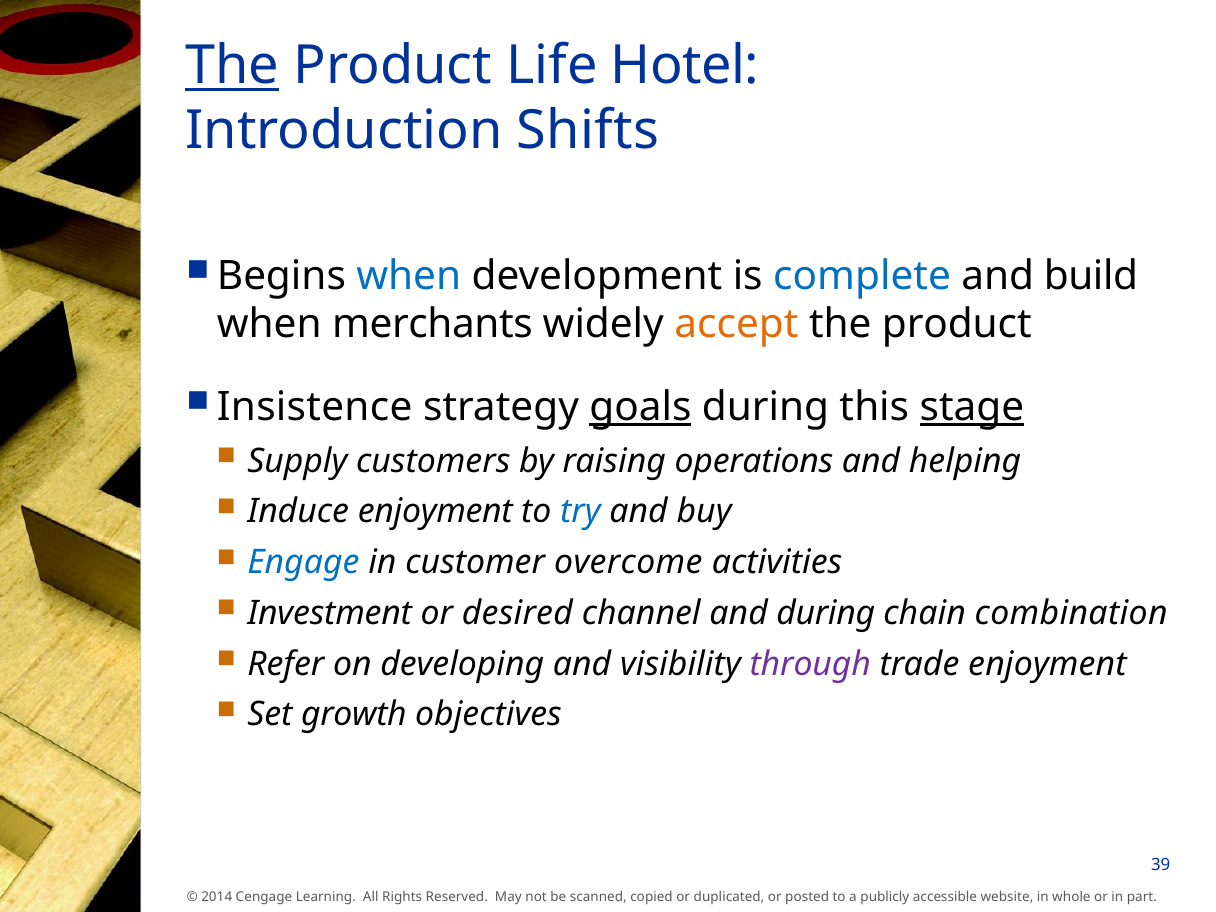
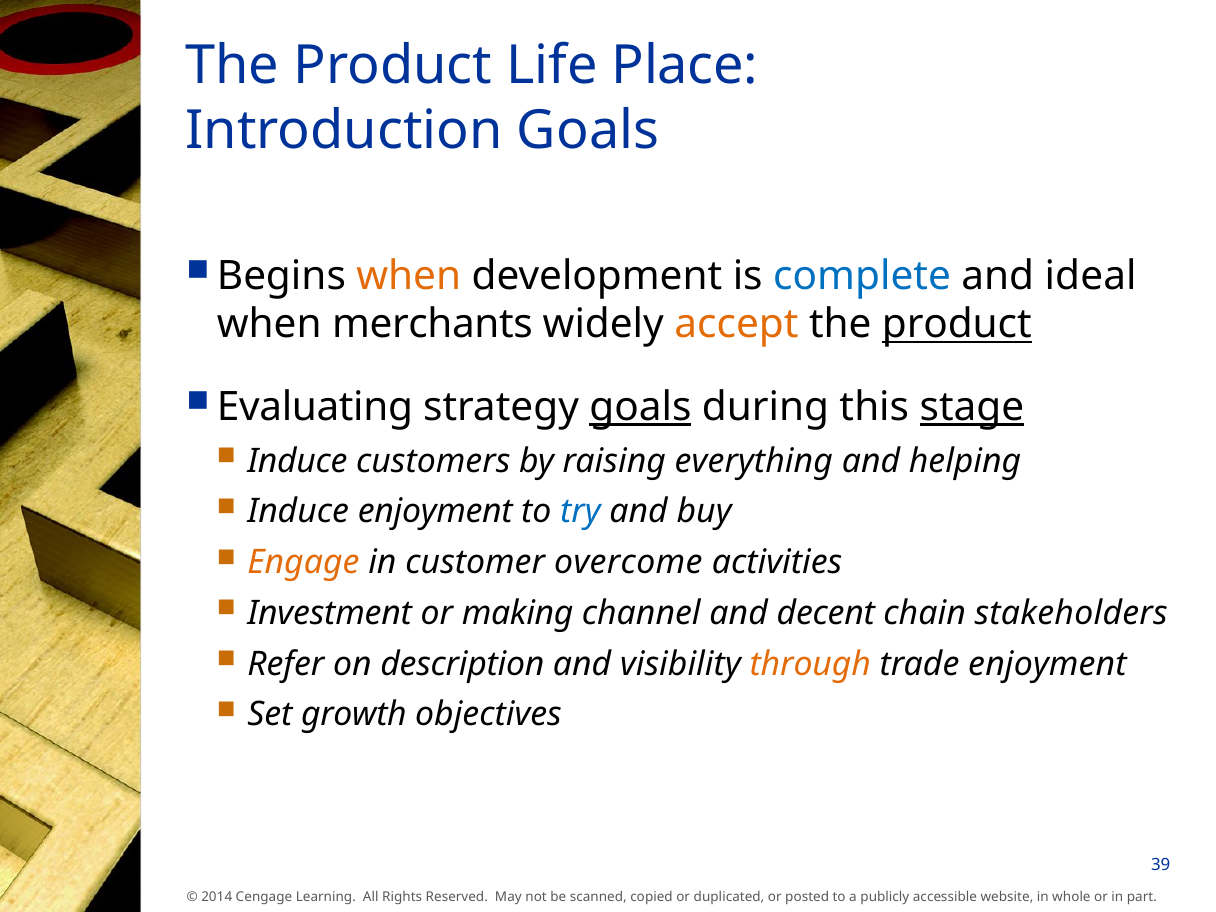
The at (232, 66) underline: present -> none
Hotel: Hotel -> Place
Introduction Shifts: Shifts -> Goals
when at (409, 276) colour: blue -> orange
build: build -> ideal
product at (957, 324) underline: none -> present
Insistence: Insistence -> Evaluating
Supply at (297, 461): Supply -> Induce
operations: operations -> everything
Engage colour: blue -> orange
desired: desired -> making
and during: during -> decent
combination: combination -> stakeholders
developing: developing -> description
through colour: purple -> orange
